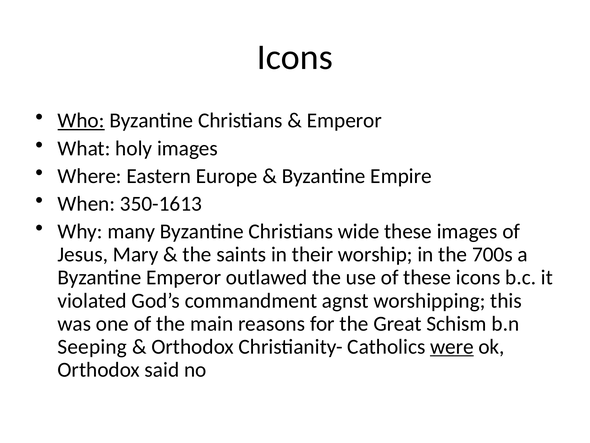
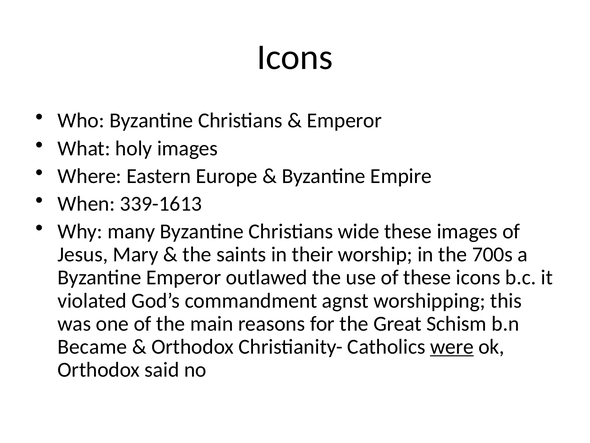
Who underline: present -> none
350-1613: 350-1613 -> 339-1613
Seeping: Seeping -> Became
